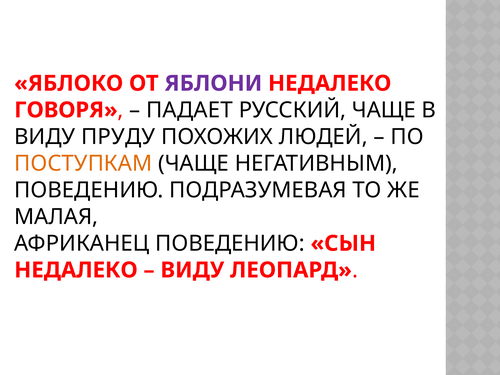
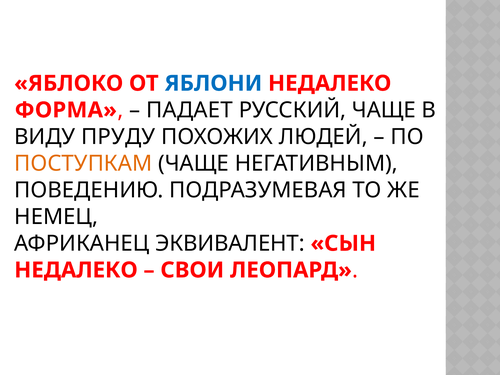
ЯБЛОНИ colour: purple -> blue
ГОВОРЯ: ГОВОРЯ -> ФОРМА
МАЛАЯ: МАЛАЯ -> НЕМЕЦ
АФРИКАНЕЦ ПОВЕДЕНИЮ: ПОВЕДЕНИЮ -> ЭКВИВАЛЕНТ
ВИДУ at (192, 270): ВИДУ -> СВОИ
